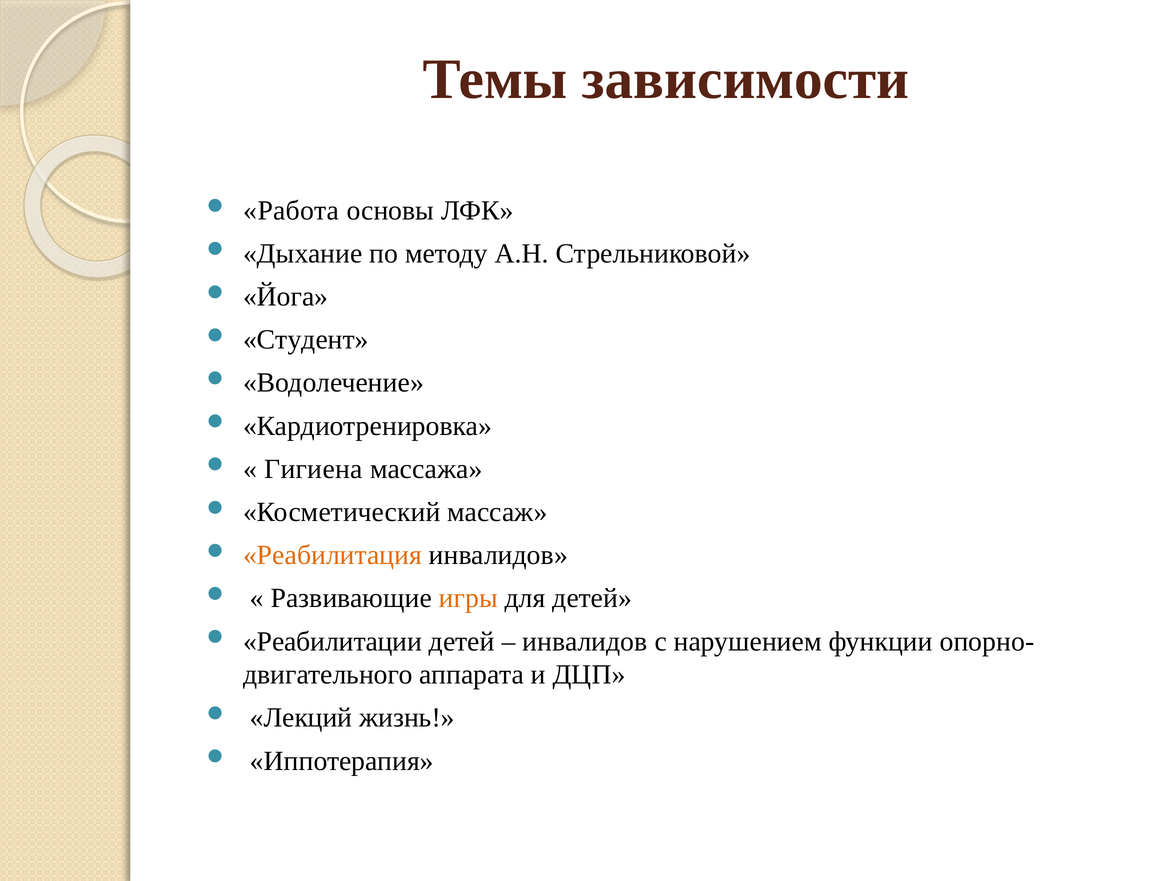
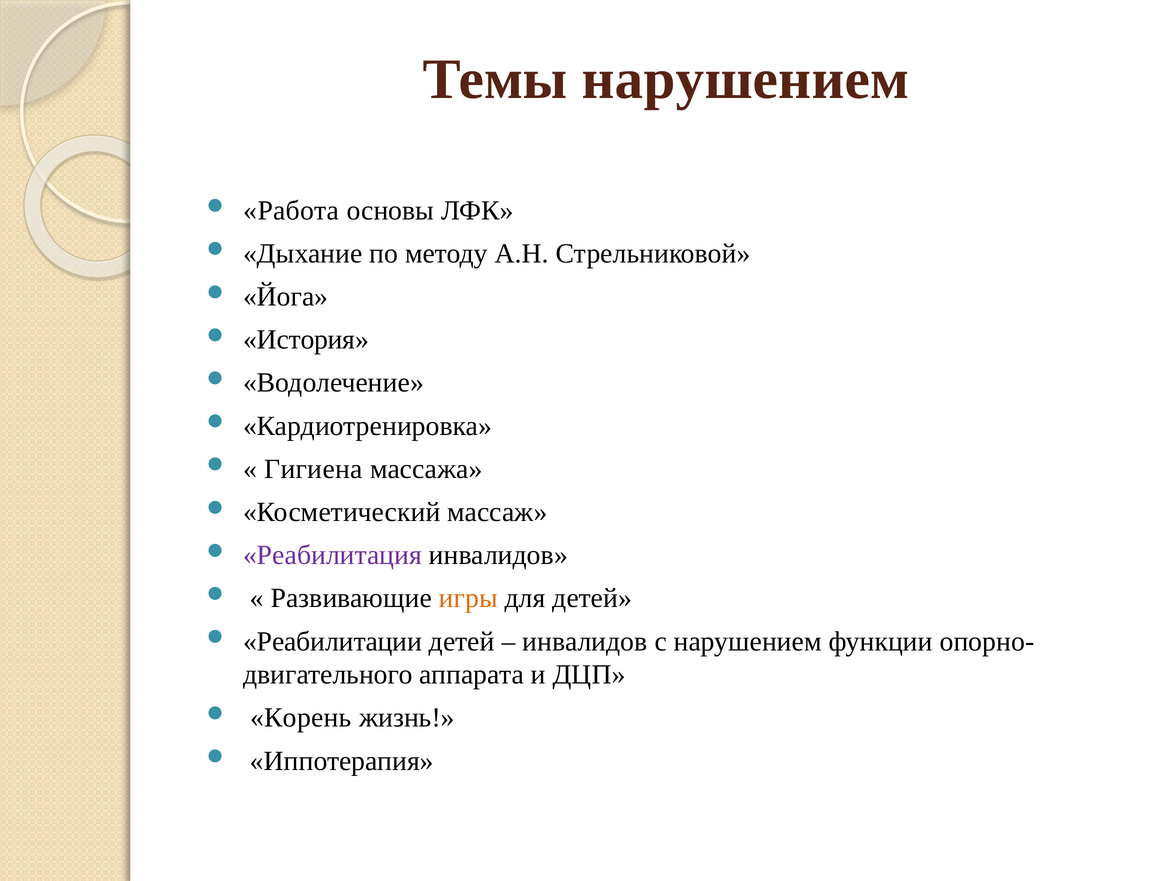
Темы зависимости: зависимости -> нарушением
Студент: Студент -> История
Реабилитация colour: orange -> purple
Лекций: Лекций -> Корень
